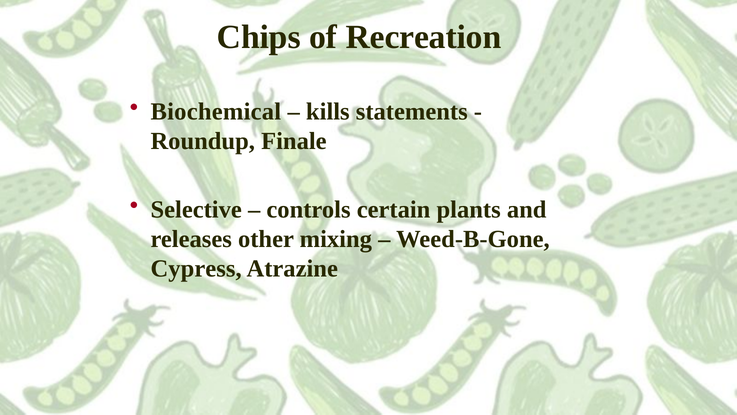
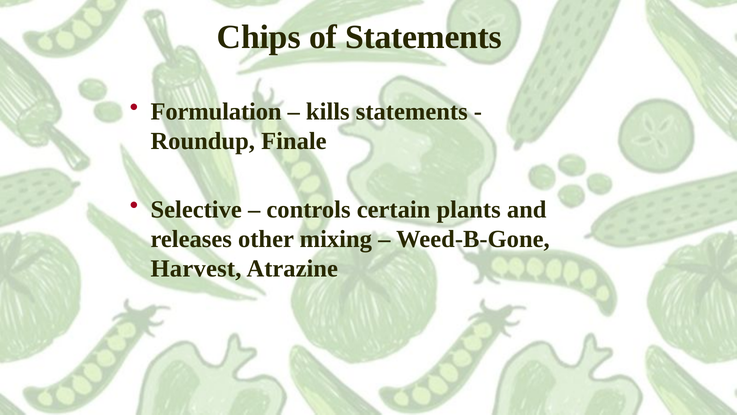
of Recreation: Recreation -> Statements
Biochemical: Biochemical -> Formulation
Cypress: Cypress -> Harvest
